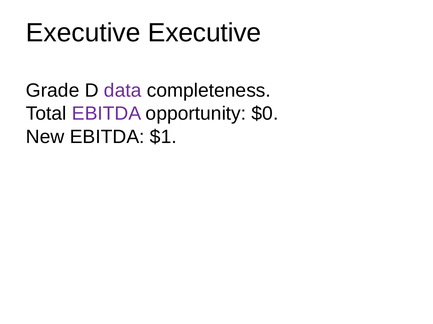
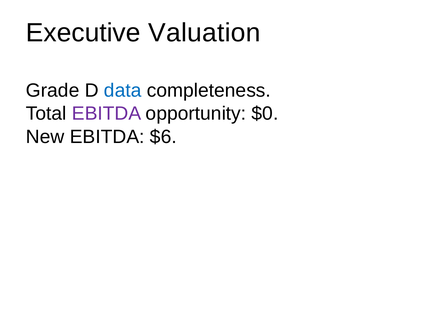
Executive Executive: Executive -> Valuation
data colour: purple -> blue
$1: $1 -> $6
